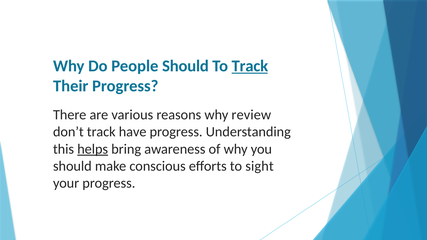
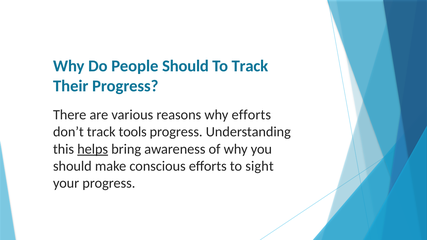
Track at (250, 66) underline: present -> none
why review: review -> efforts
have: have -> tools
